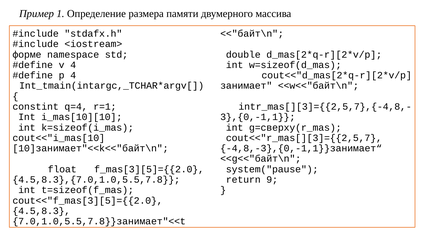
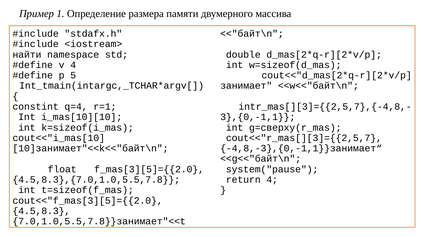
форме: форме -> найти
p 4: 4 -> 5
return 9: 9 -> 4
